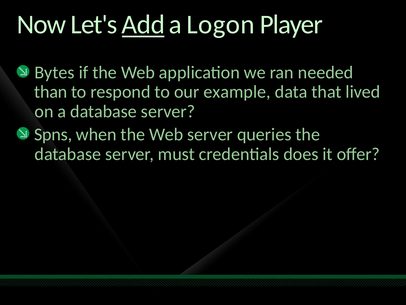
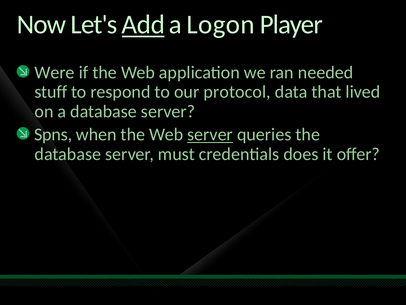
Bytes: Bytes -> Were
than: than -> stuff
example: example -> protocol
server at (210, 134) underline: none -> present
